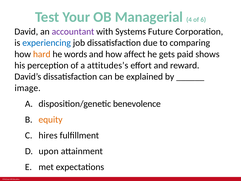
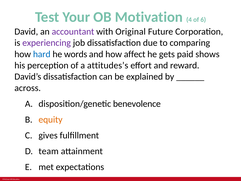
Managerial: Managerial -> Motivation
Systems: Systems -> Original
experiencing colour: blue -> purple
hard colour: orange -> blue
image: image -> across
hires: hires -> gives
upon: upon -> team
